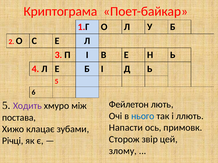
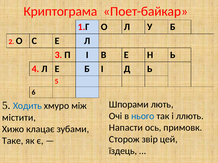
Ходить colour: purple -> blue
Фейлетон: Фейлетон -> Шпорами
постава: постава -> містити
Річці: Річці -> Таке
злому: злому -> їздець
